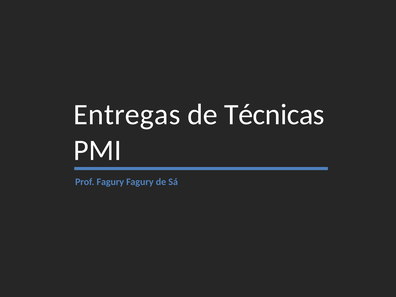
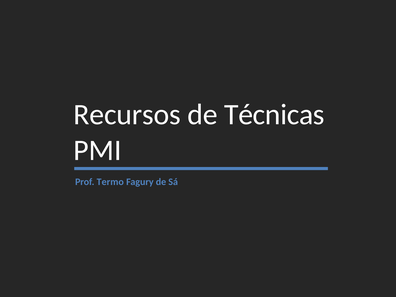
Entregas: Entregas -> Recursos
Prof Fagury: Fagury -> Termo
